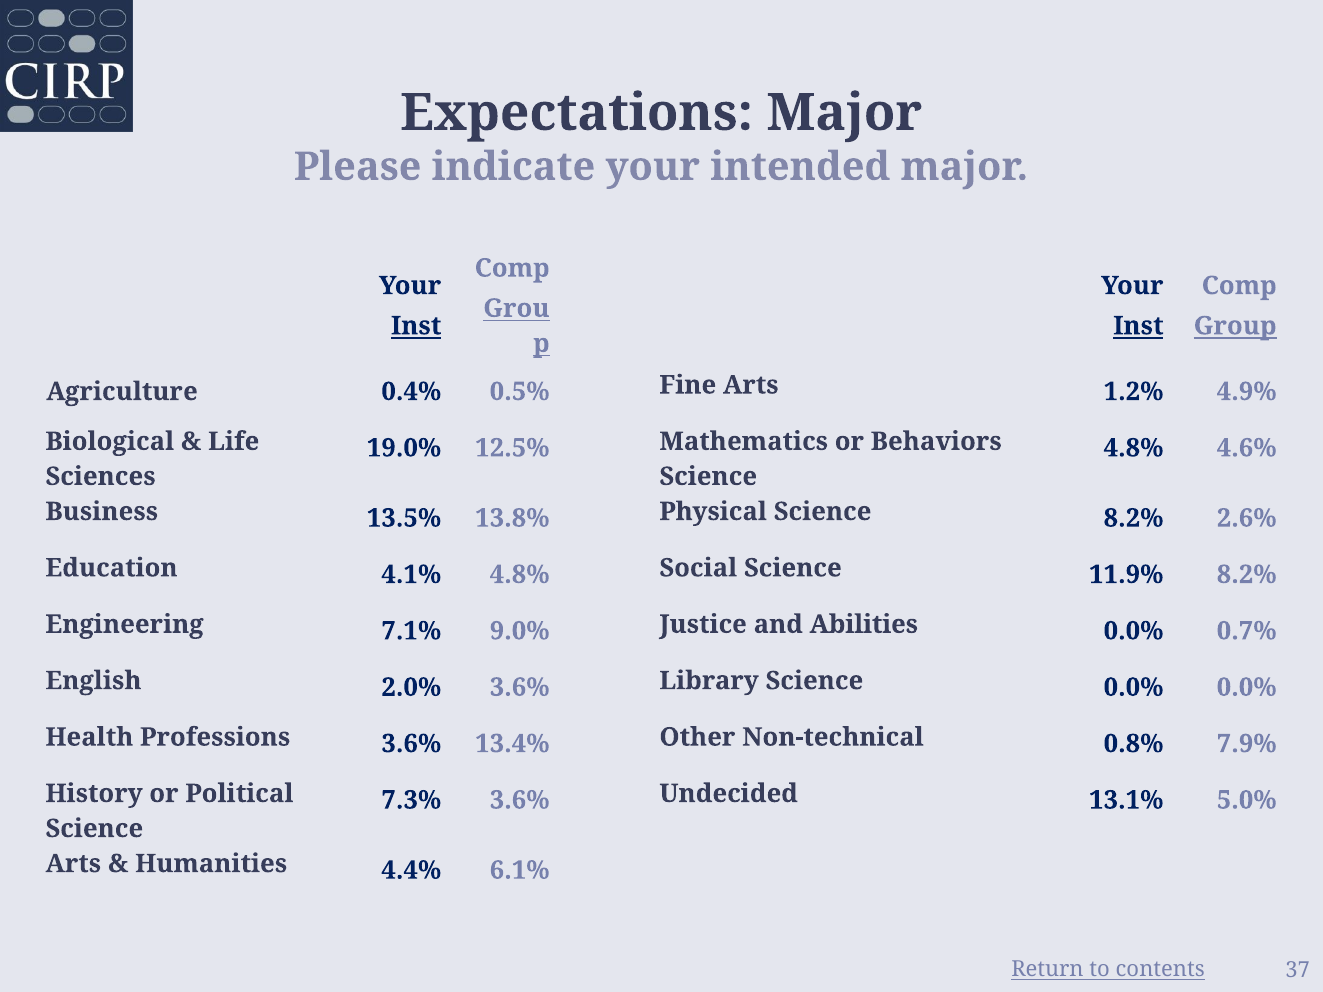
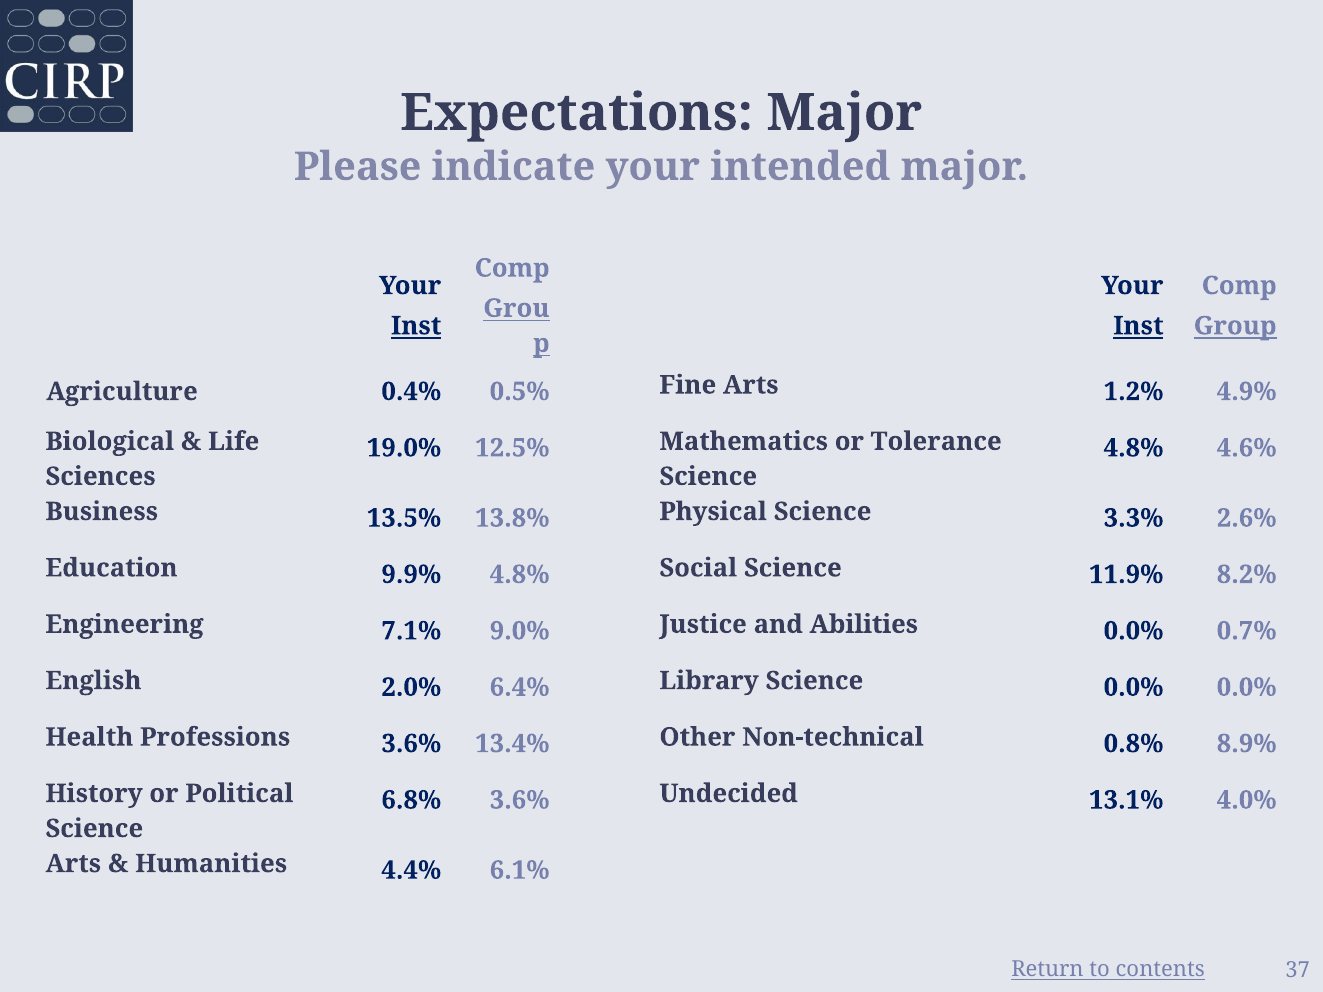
Behaviors: Behaviors -> Tolerance
Science 8.2%: 8.2% -> 3.3%
4.1%: 4.1% -> 9.9%
2.0% 3.6%: 3.6% -> 6.4%
7.9%: 7.9% -> 8.9%
7.3%: 7.3% -> 6.8%
5.0%: 5.0% -> 4.0%
